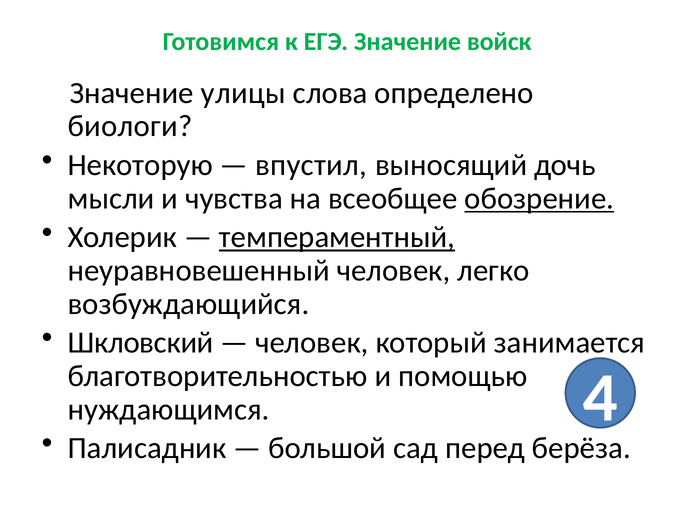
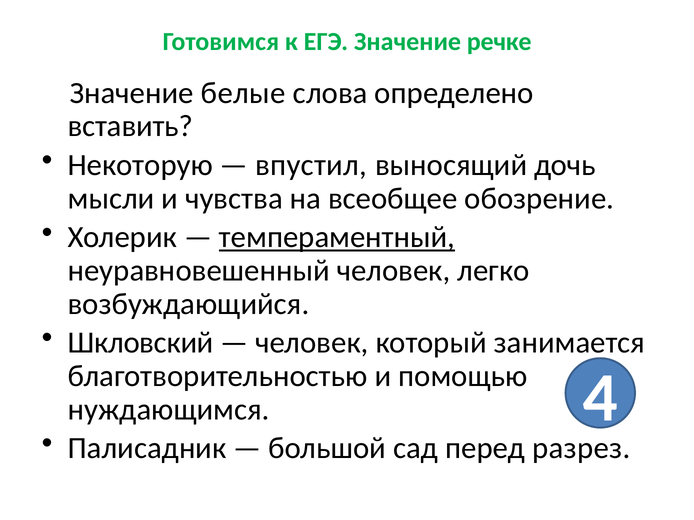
войск: войск -> речке
улицы: улицы -> белые
биологи: биологи -> вставить
обозрение underline: present -> none
берёза: берёза -> разрез
